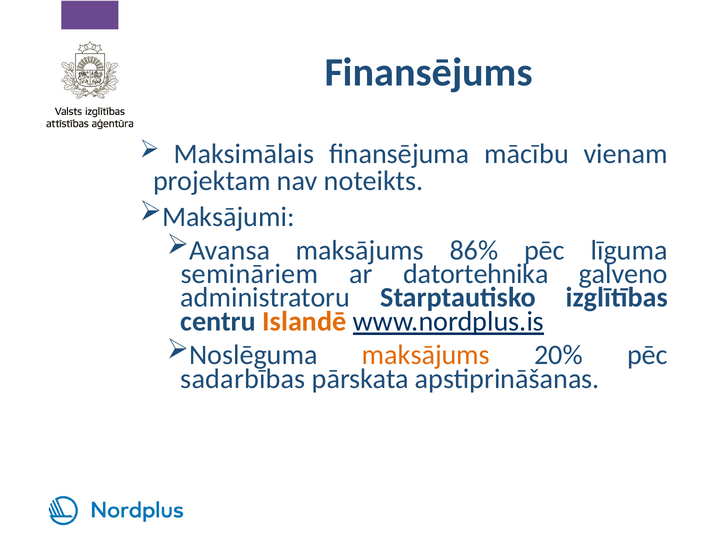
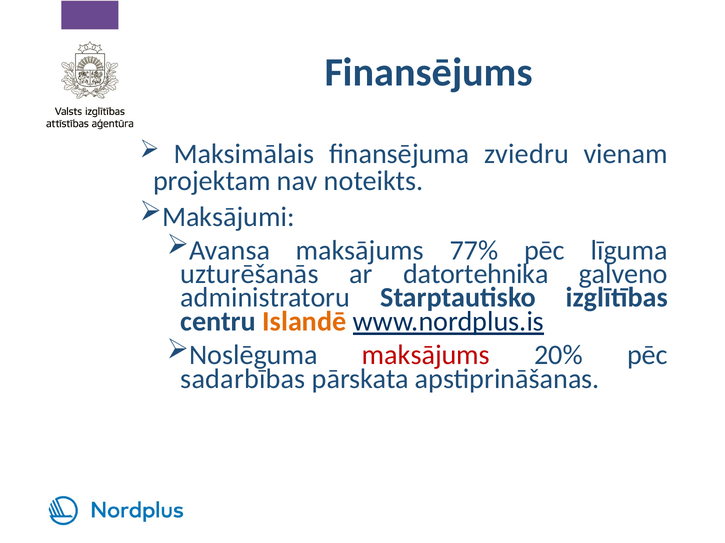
mācību: mācību -> zviedru
86%: 86% -> 77%
semināriem: semināriem -> uzturēšanās
maksājums at (426, 356) colour: orange -> red
